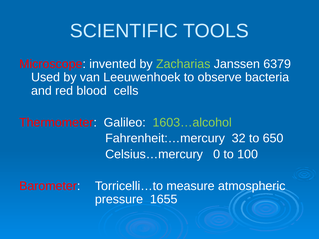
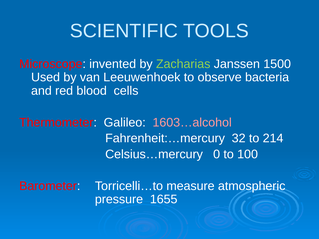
6379: 6379 -> 1500
1603…alcohol colour: light green -> pink
650: 650 -> 214
